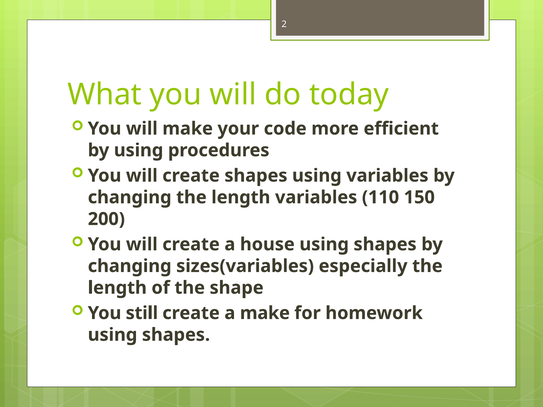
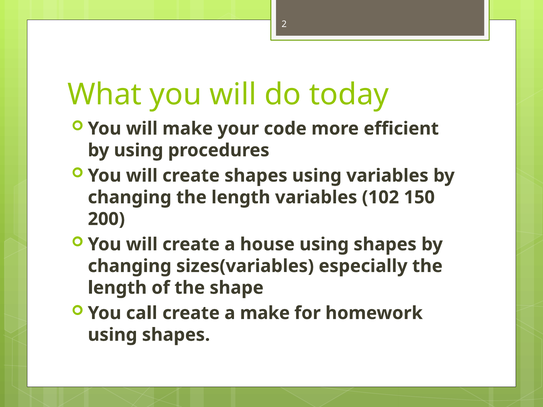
110: 110 -> 102
still: still -> call
